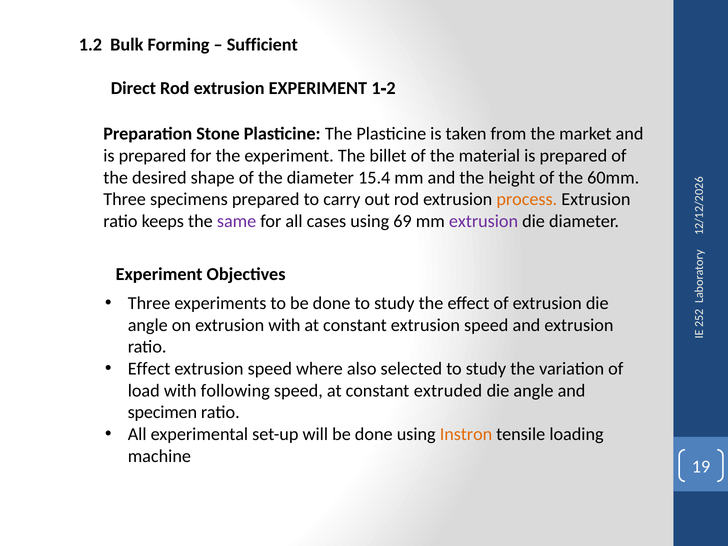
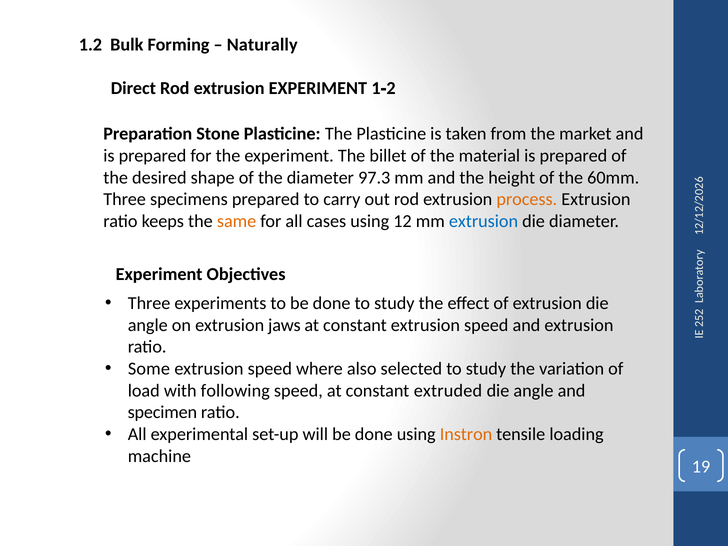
Sufficient: Sufficient -> Naturally
15.4: 15.4 -> 97.3
same colour: purple -> orange
69: 69 -> 12
extrusion at (484, 221) colour: purple -> blue
extrusion with: with -> jaws
Effect at (149, 369): Effect -> Some
